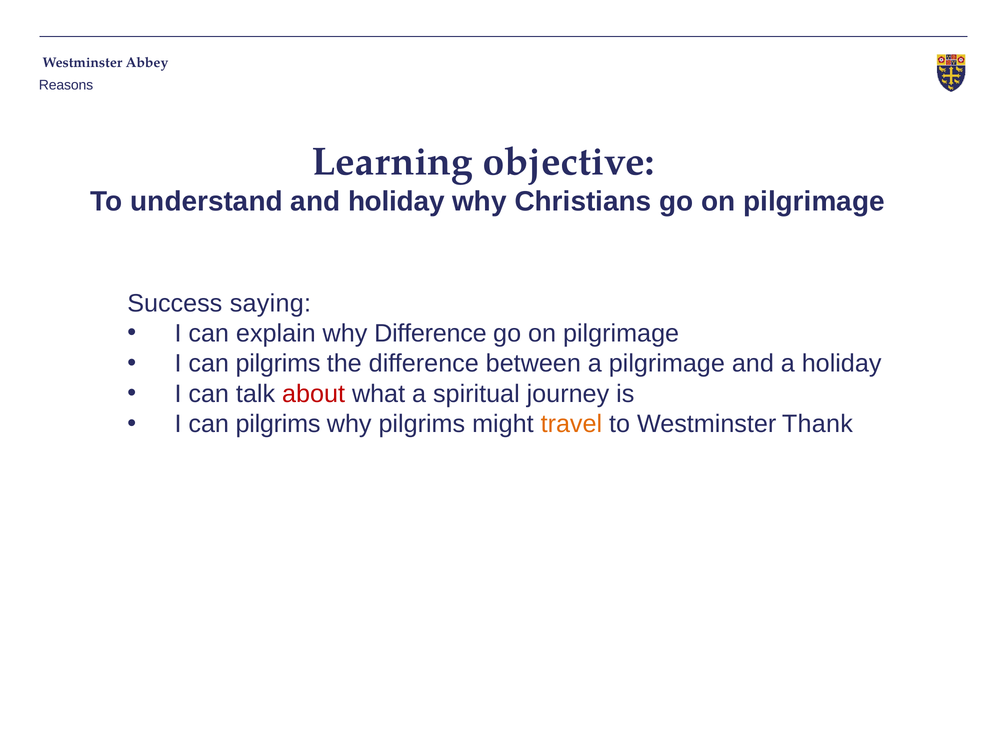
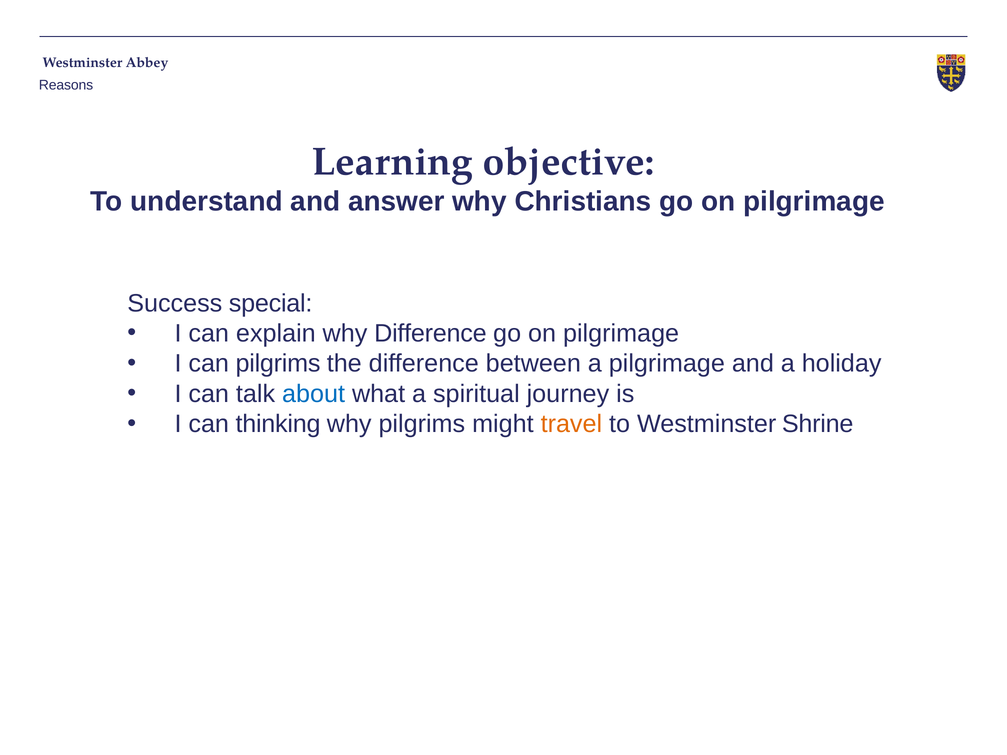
and holiday: holiday -> answer
saying: saying -> special
about colour: red -> blue
pilgrims at (278, 424): pilgrims -> thinking
Thank: Thank -> Shrine
